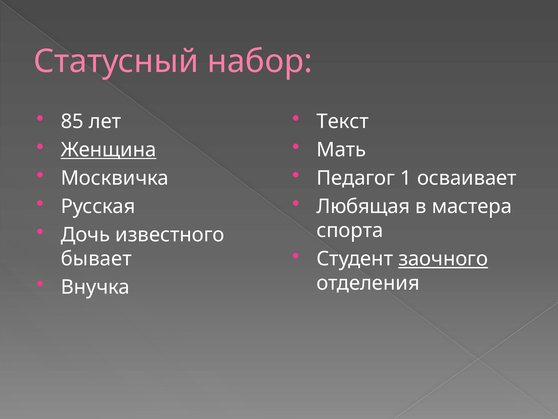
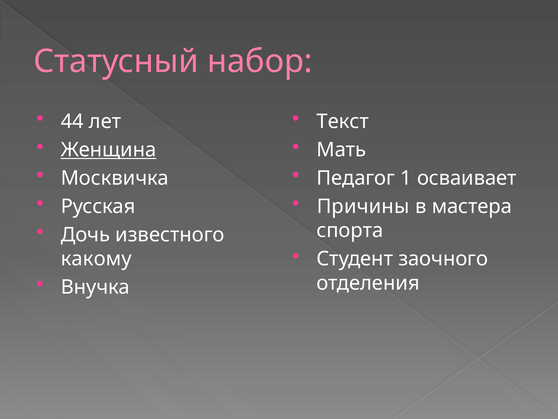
85: 85 -> 44
Любящая: Любящая -> Причины
заочного underline: present -> none
бывает: бывает -> какому
